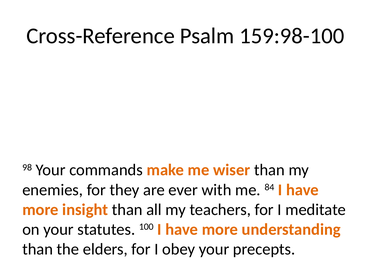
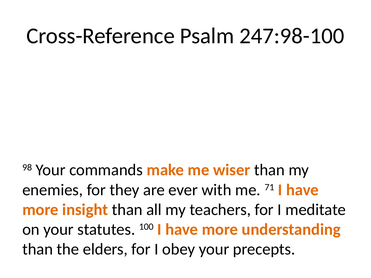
159:98-100: 159:98-100 -> 247:98-100
84: 84 -> 71
